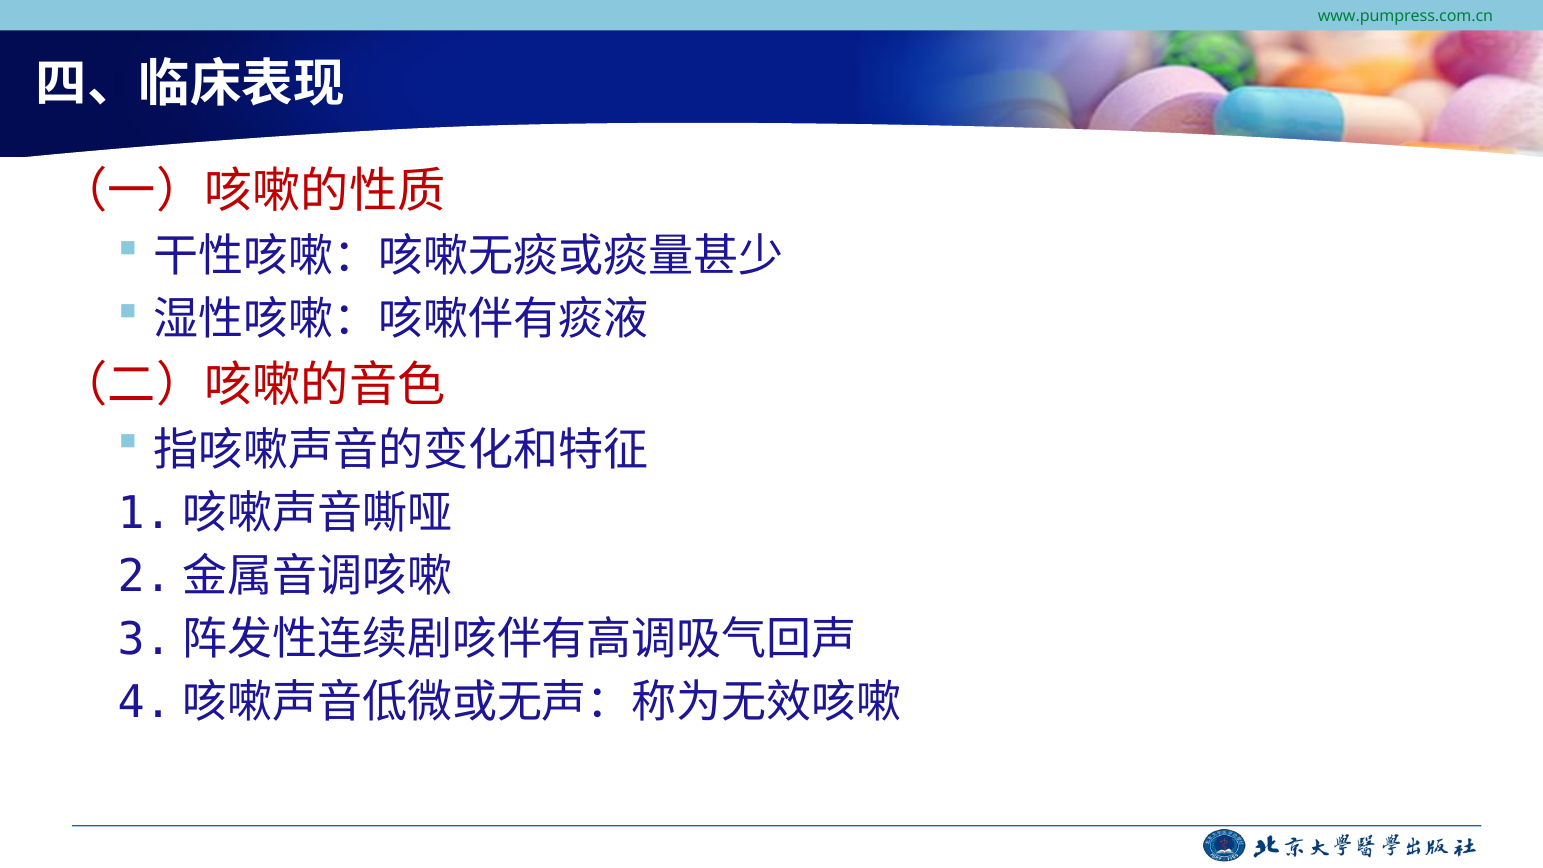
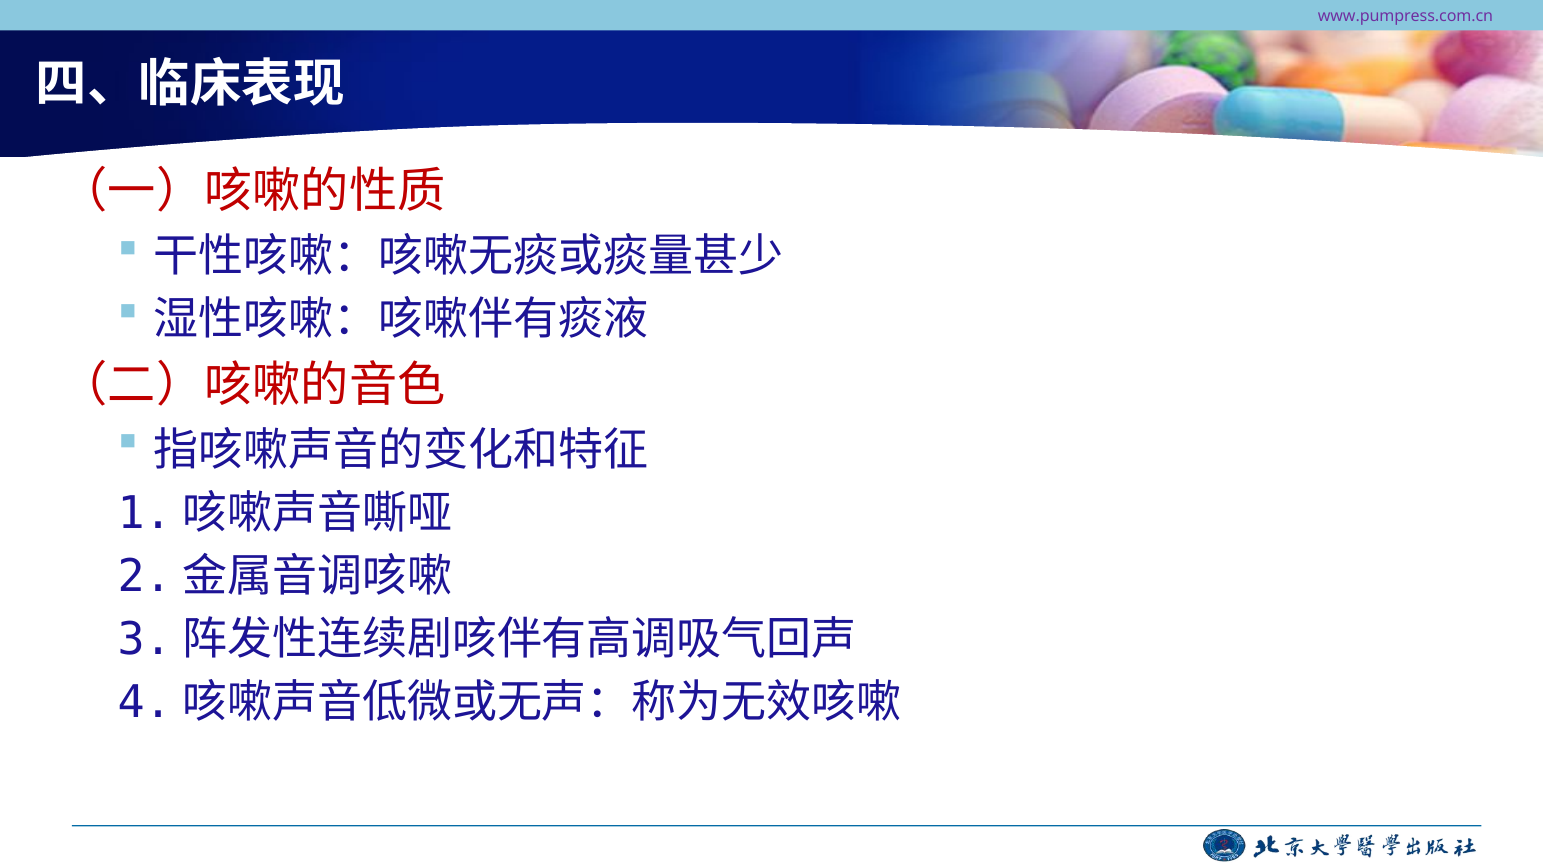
www.pumpress.com.cn colour: green -> purple
